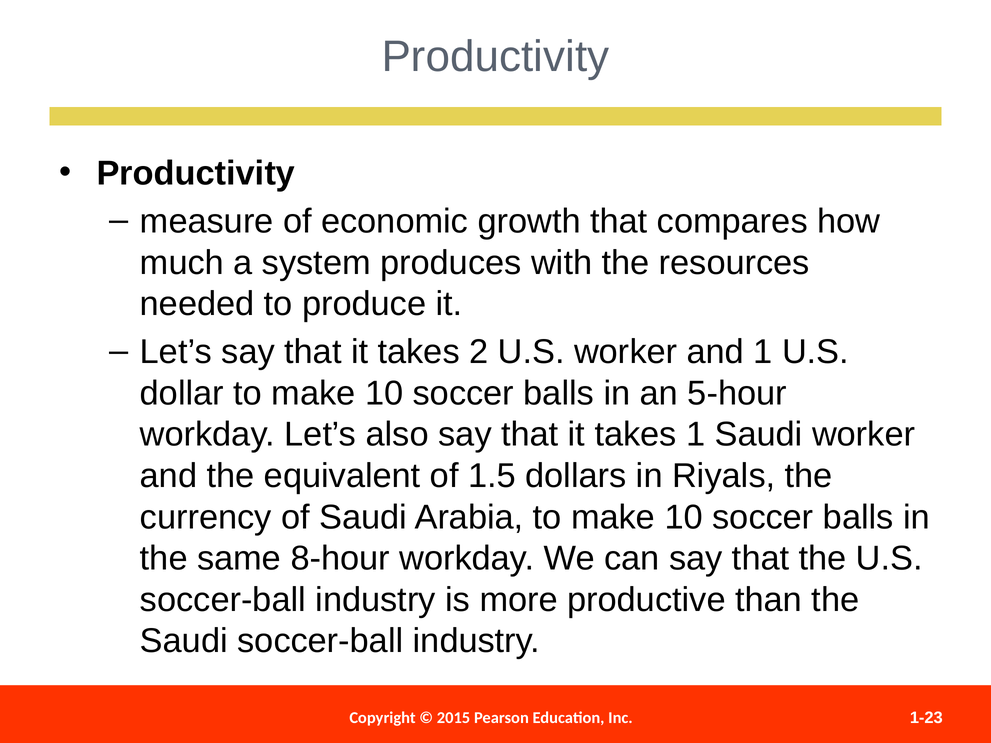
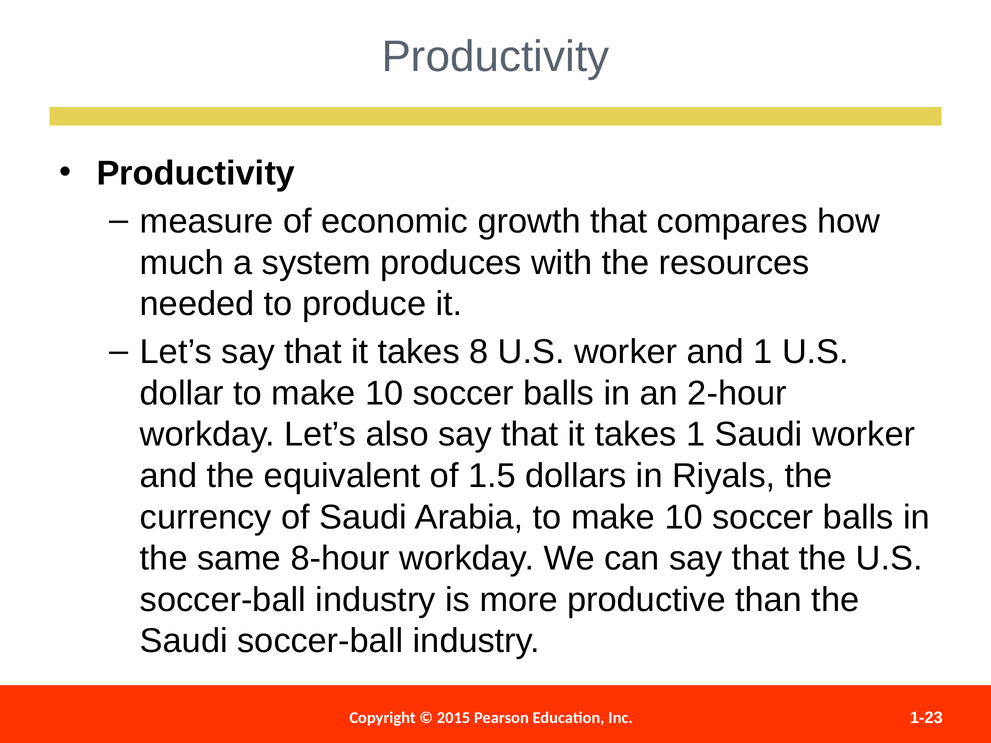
2: 2 -> 8
5-hour: 5-hour -> 2-hour
